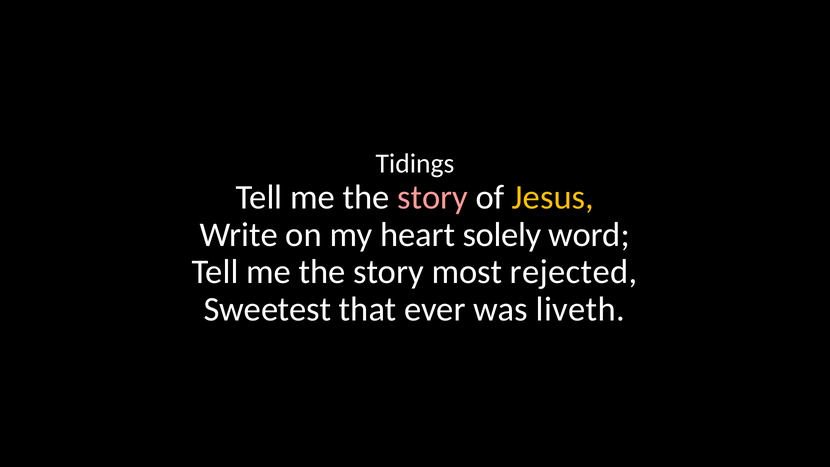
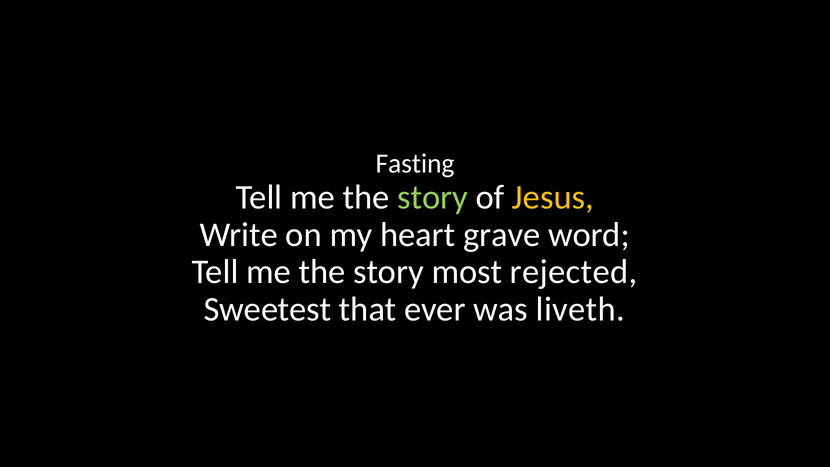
Tidings: Tidings -> Fasting
story at (433, 197) colour: pink -> light green
solely: solely -> grave
